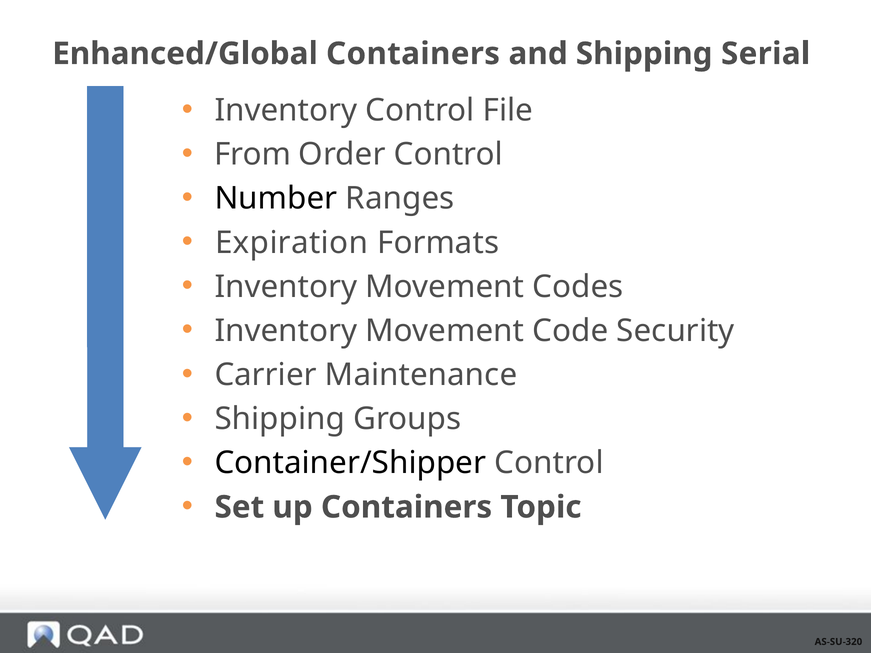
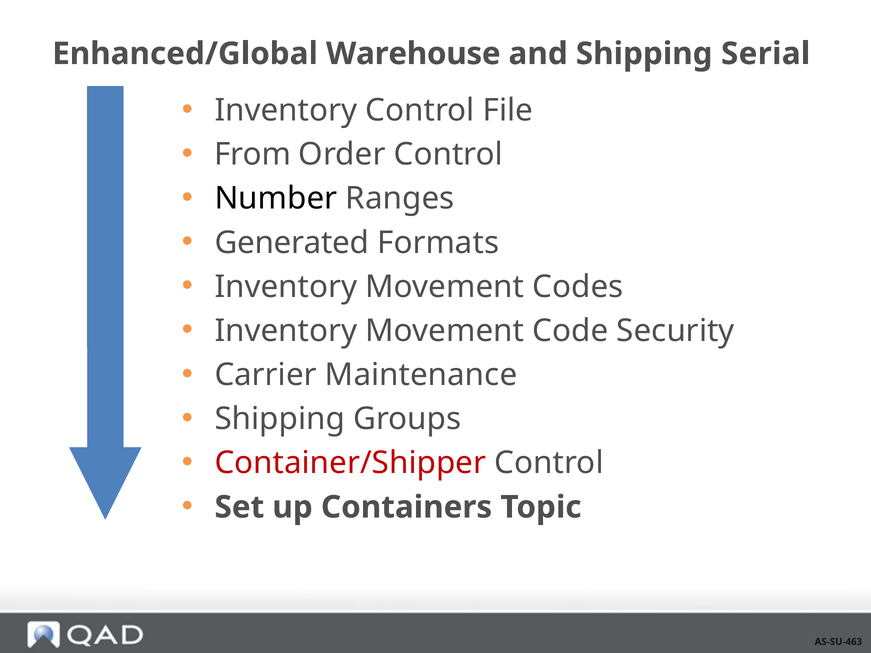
Enhanced/Global Containers: Containers -> Warehouse
Expiration: Expiration -> Generated
Container/Shipper colour: black -> red
AS-SU-320: AS-SU-320 -> AS-SU-463
